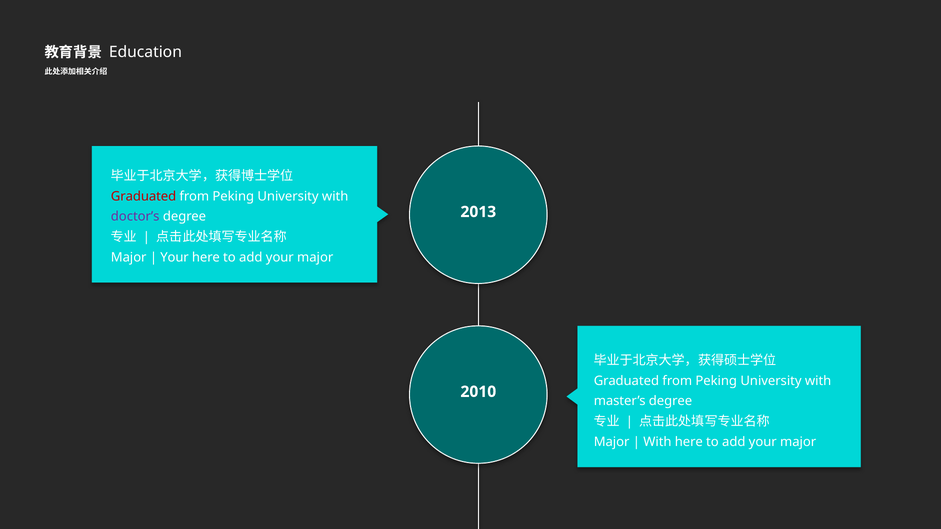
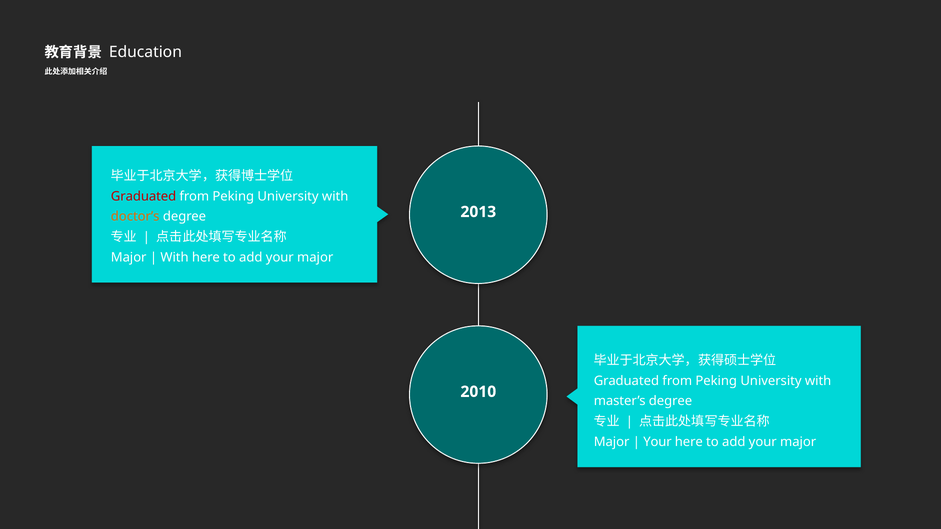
doctor’s colour: purple -> orange
Your at (175, 258): Your -> With
With at (657, 442): With -> Your
